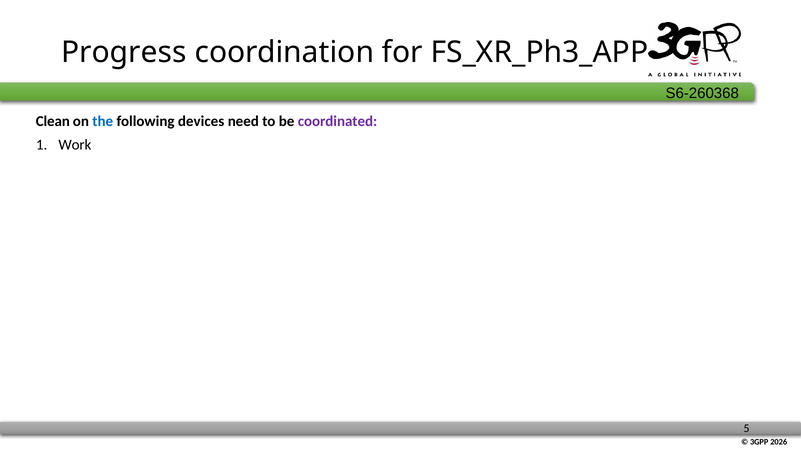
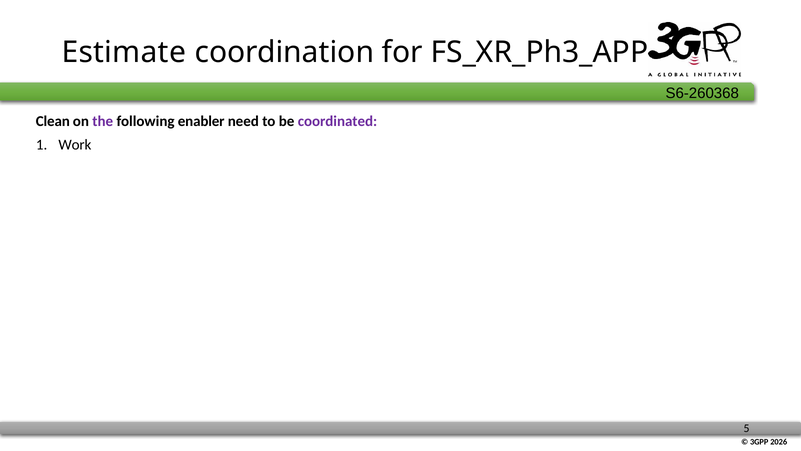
Progress: Progress -> Estimate
the colour: blue -> purple
devices: devices -> enabler
